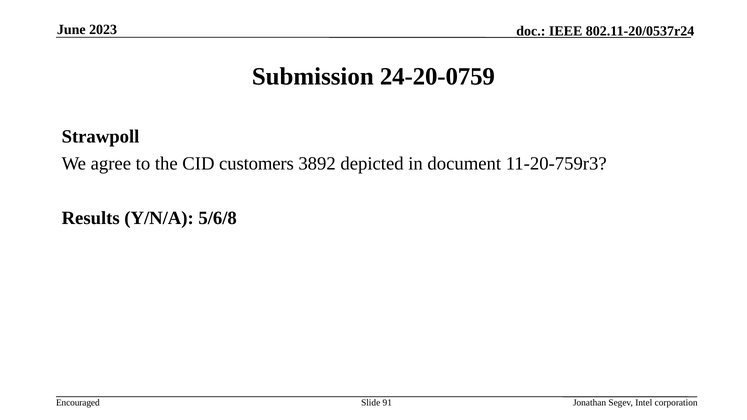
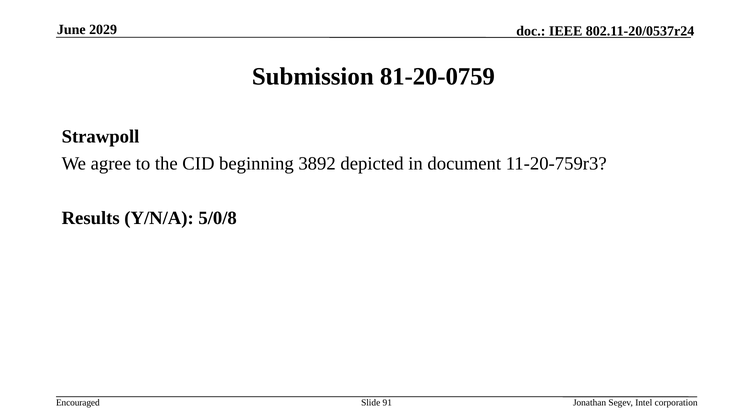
2023: 2023 -> 2029
24-20-0759: 24-20-0759 -> 81-20-0759
customers: customers -> beginning
5/6/8: 5/6/8 -> 5/0/8
